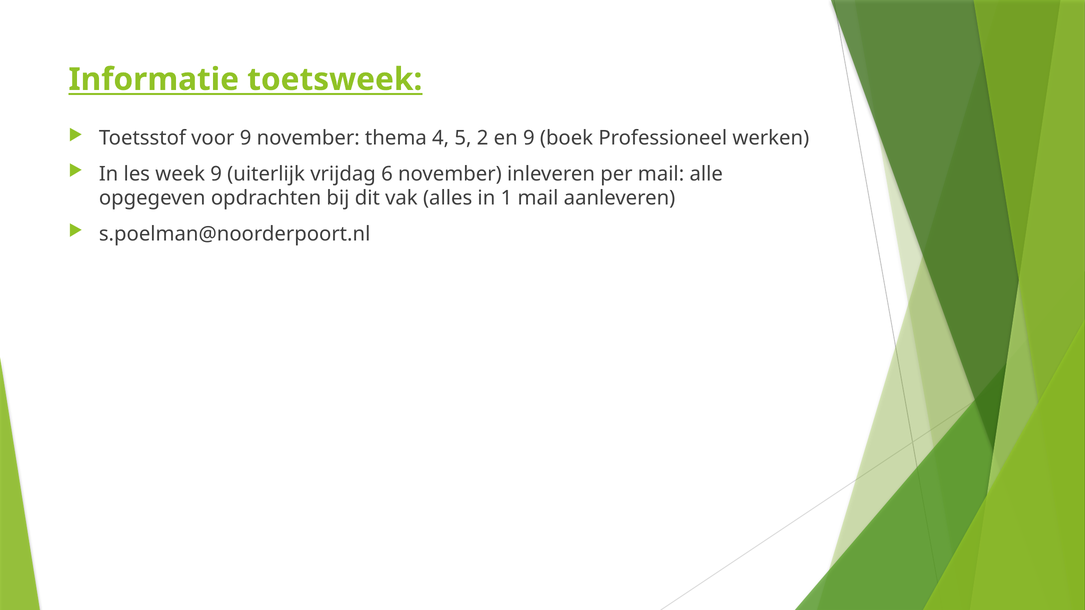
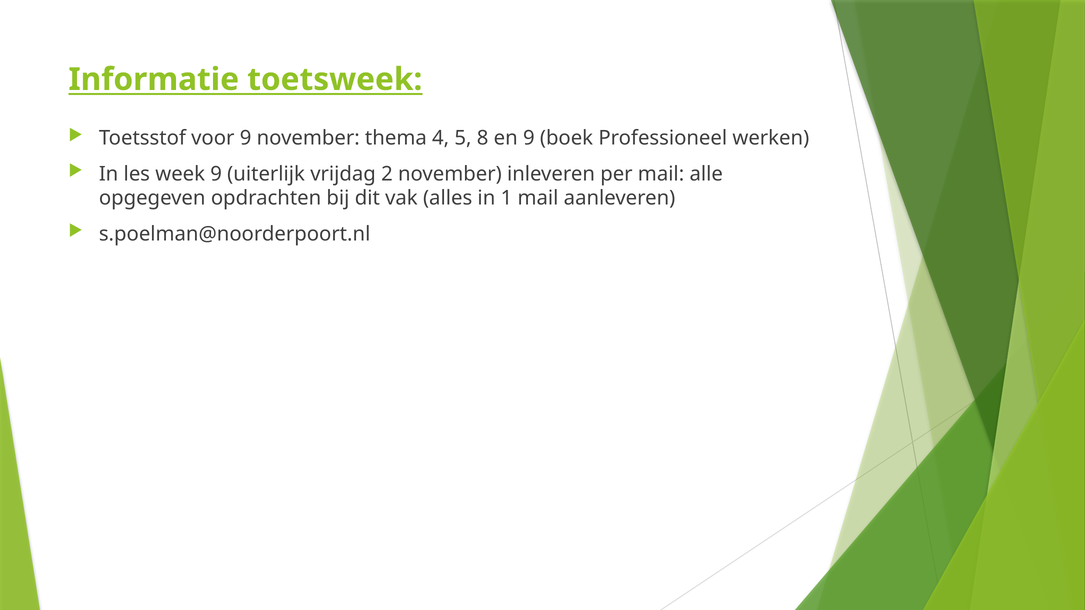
2: 2 -> 8
6: 6 -> 2
